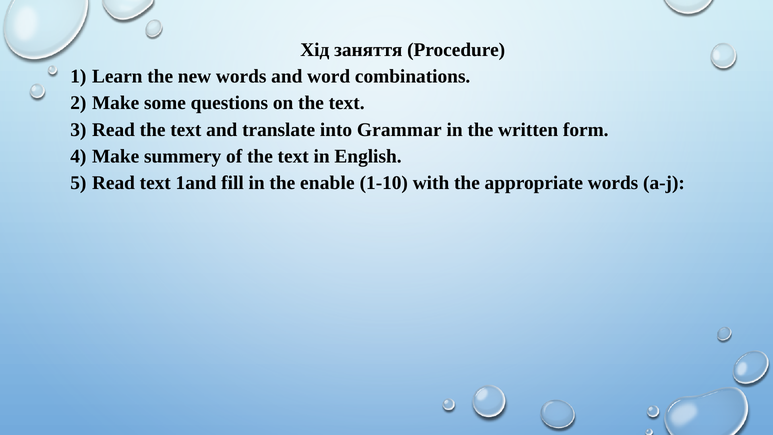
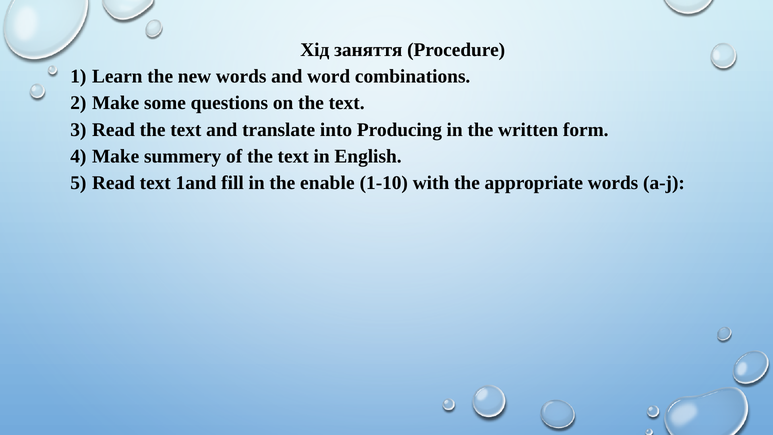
Grammar: Grammar -> Producing
